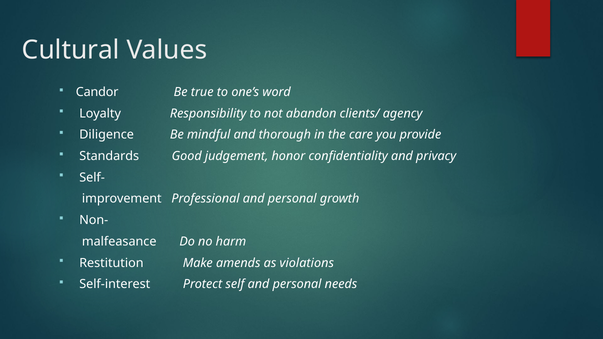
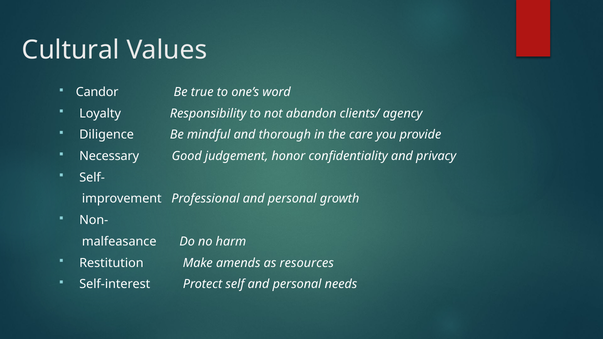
Standards: Standards -> Necessary
violations: violations -> resources
